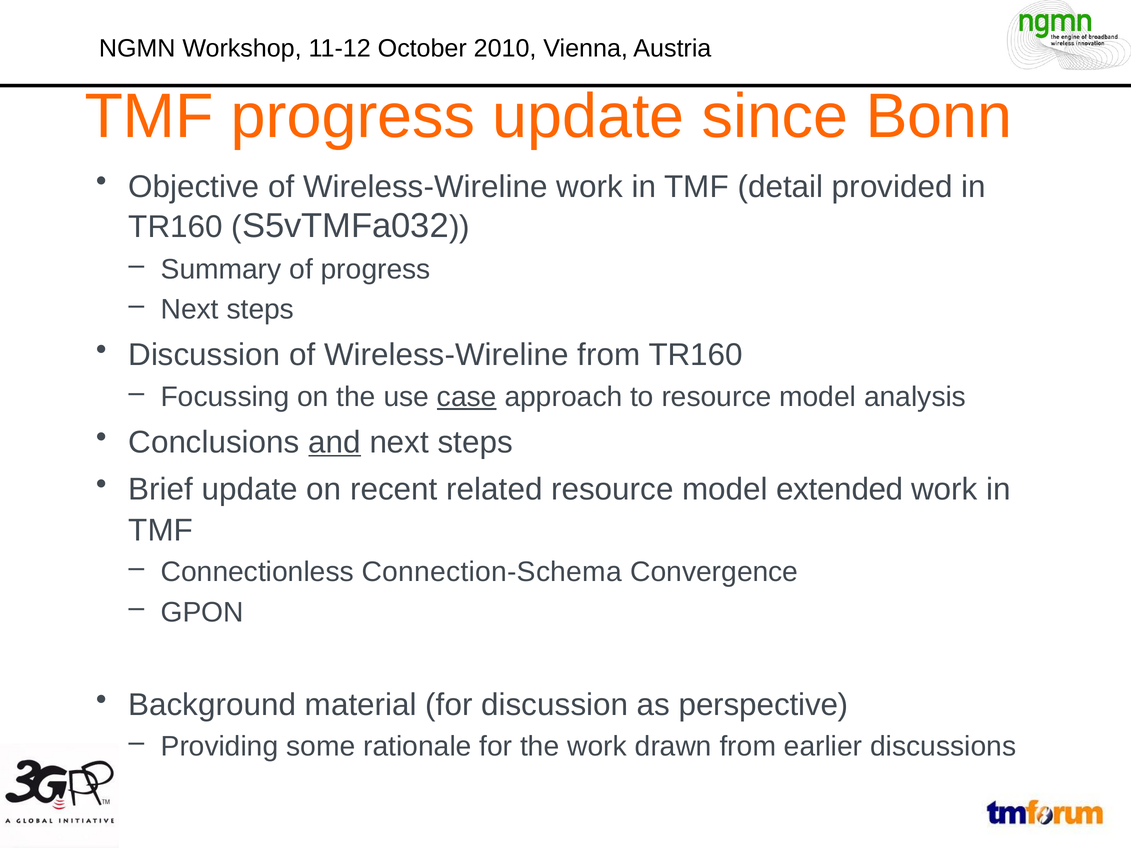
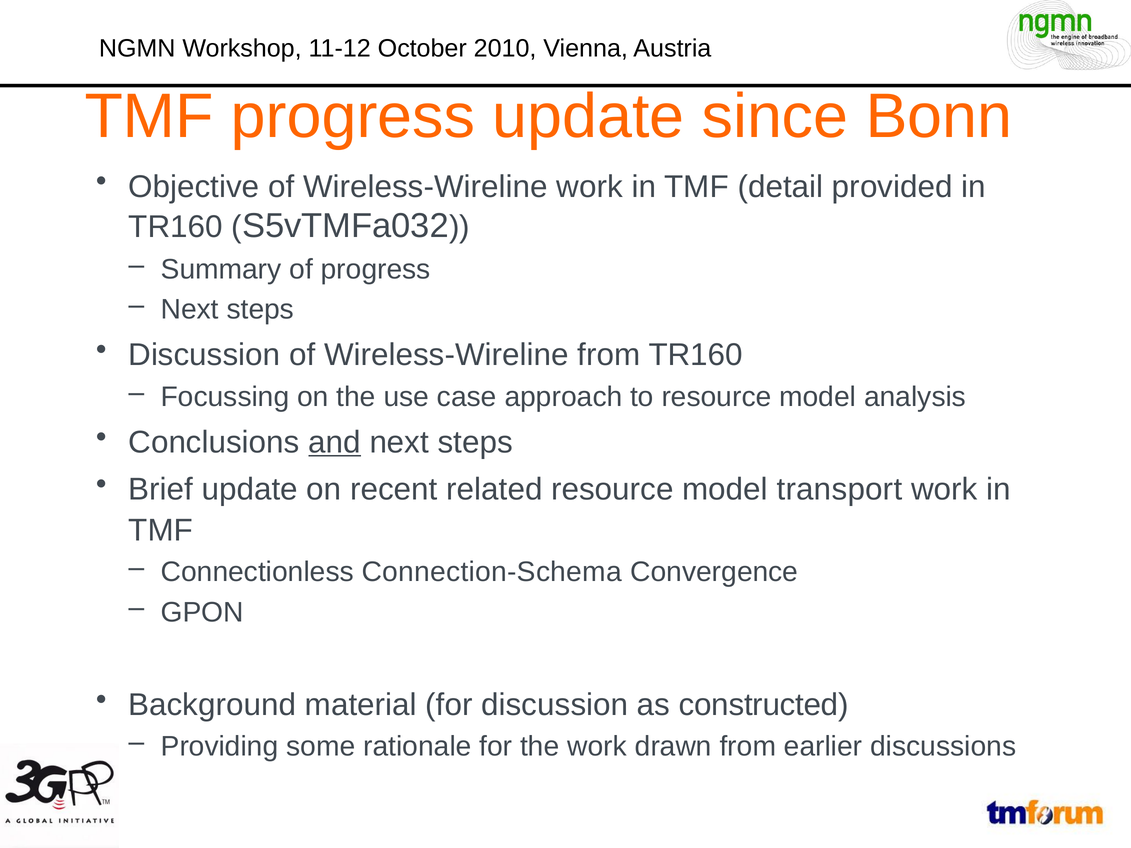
case underline: present -> none
extended: extended -> transport
perspective: perspective -> constructed
